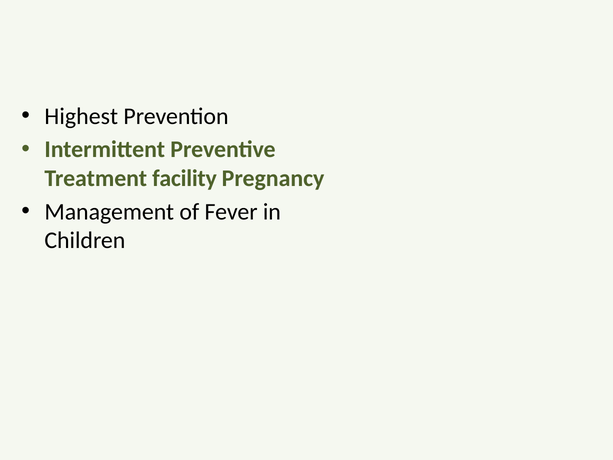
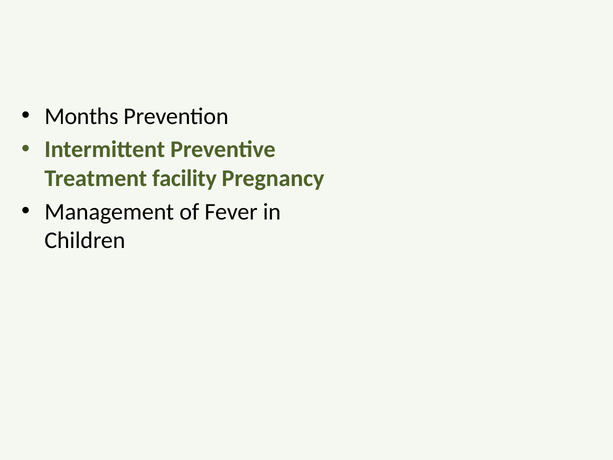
Highest: Highest -> Months
